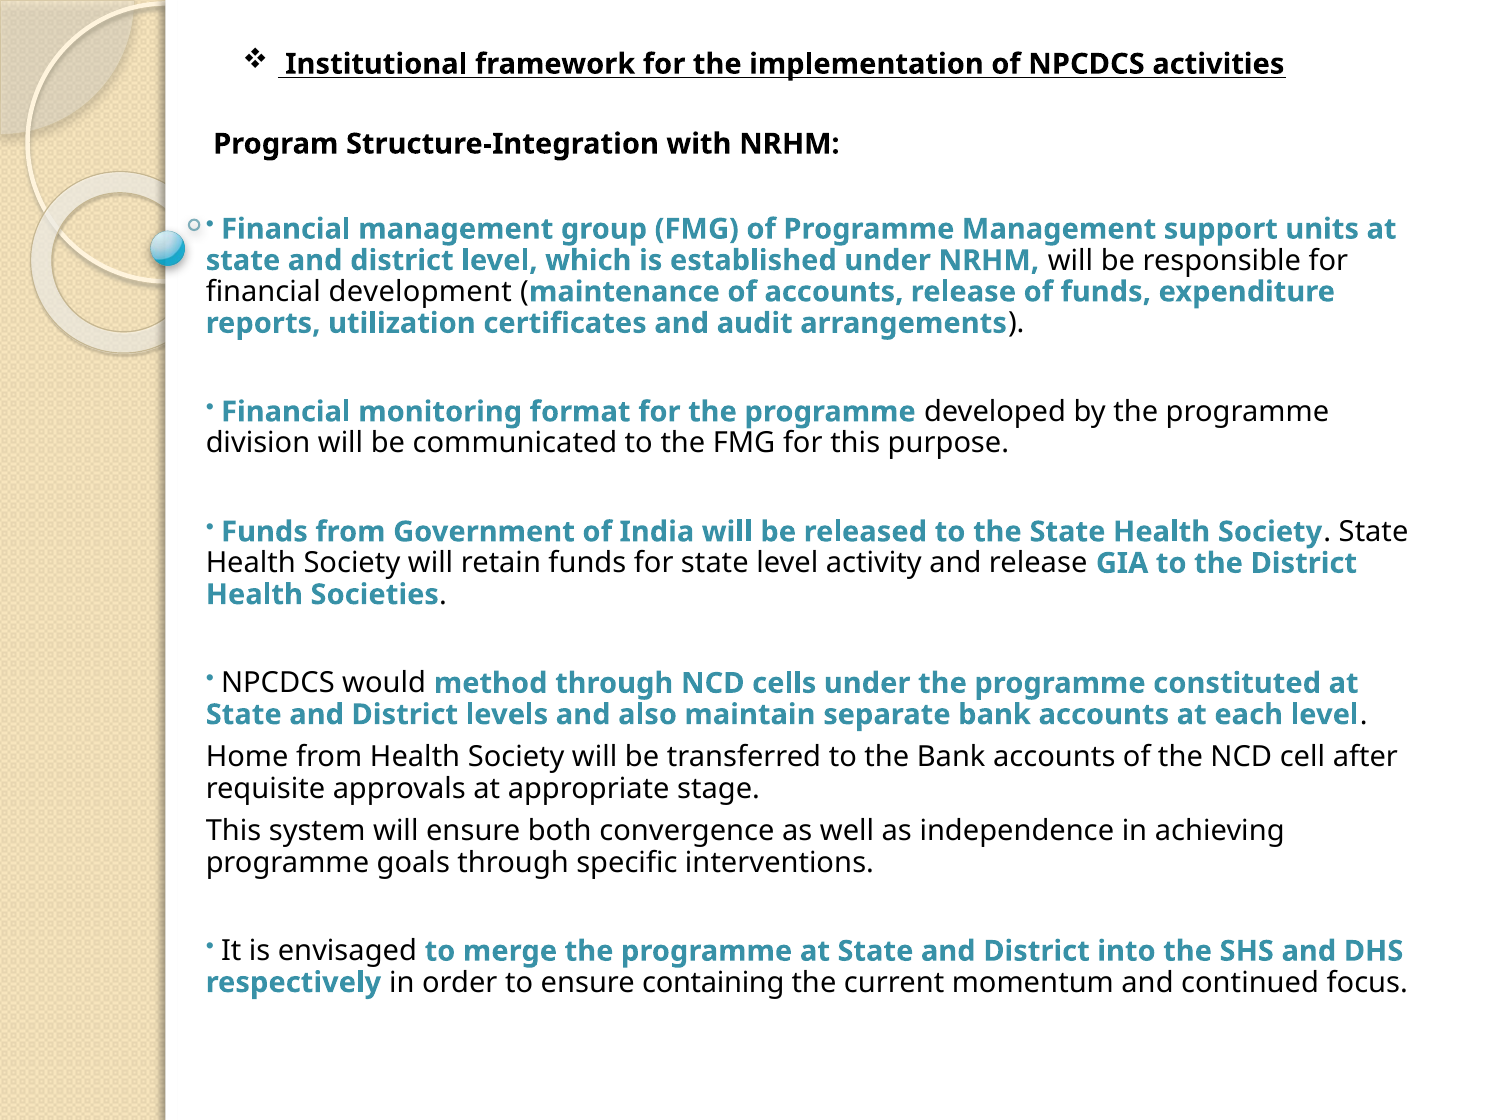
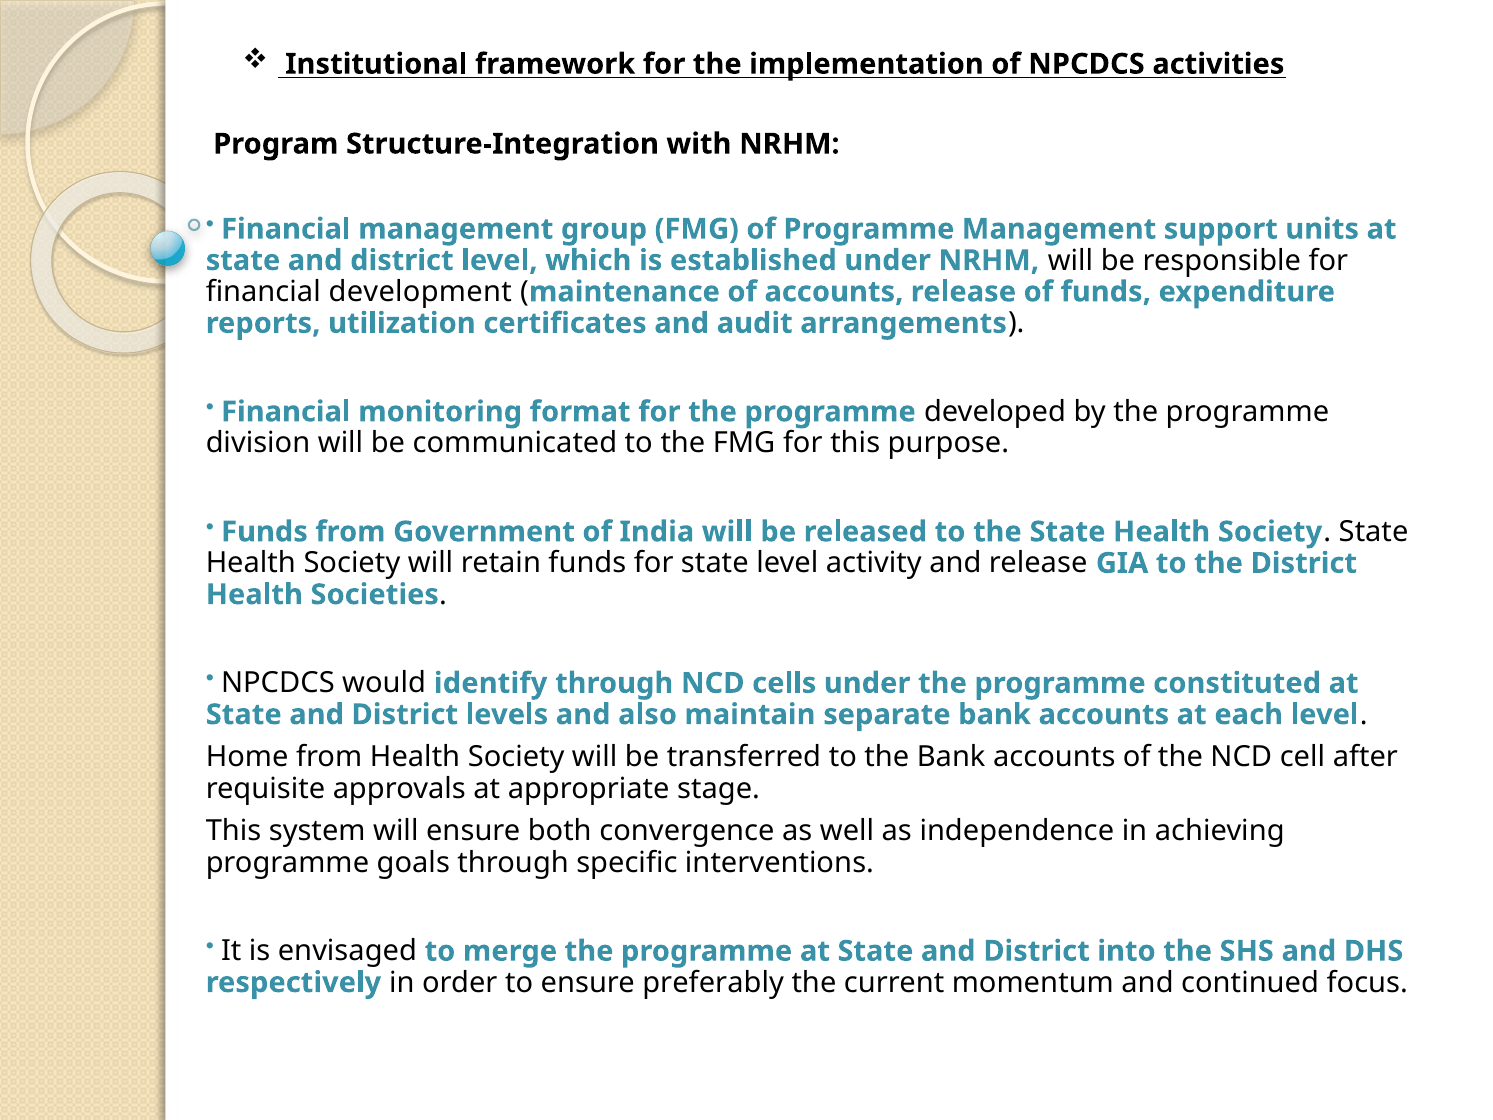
method: method -> identify
containing: containing -> preferably
